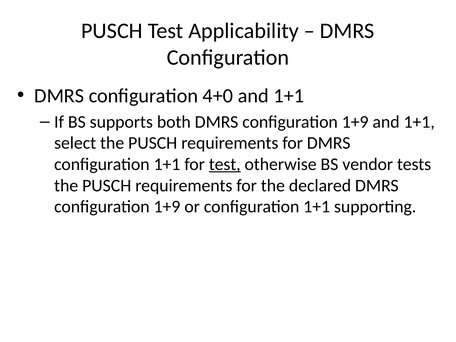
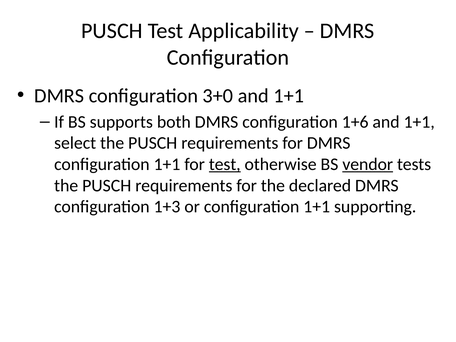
4+0: 4+0 -> 3+0
both DMRS configuration 1+9: 1+9 -> 1+6
vendor underline: none -> present
1+9 at (167, 207): 1+9 -> 1+3
